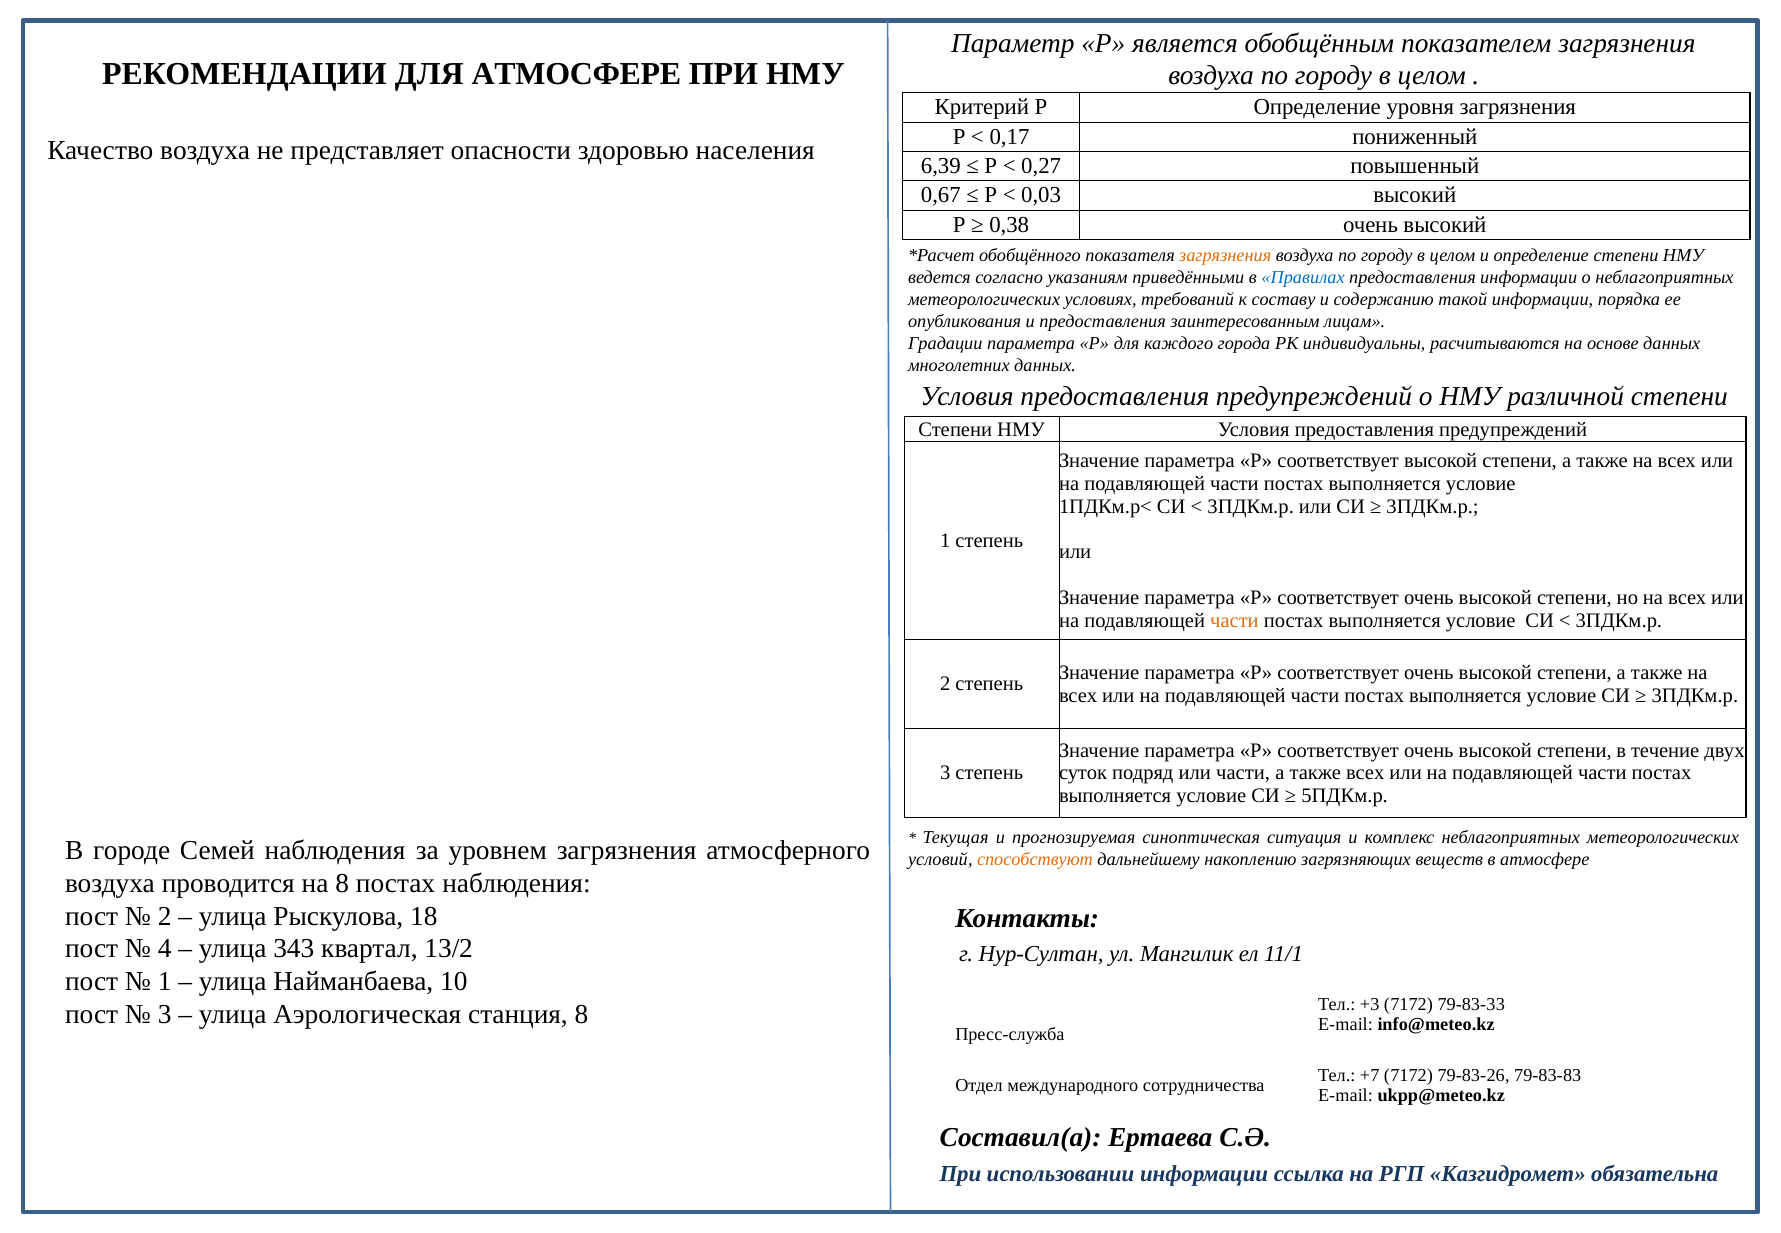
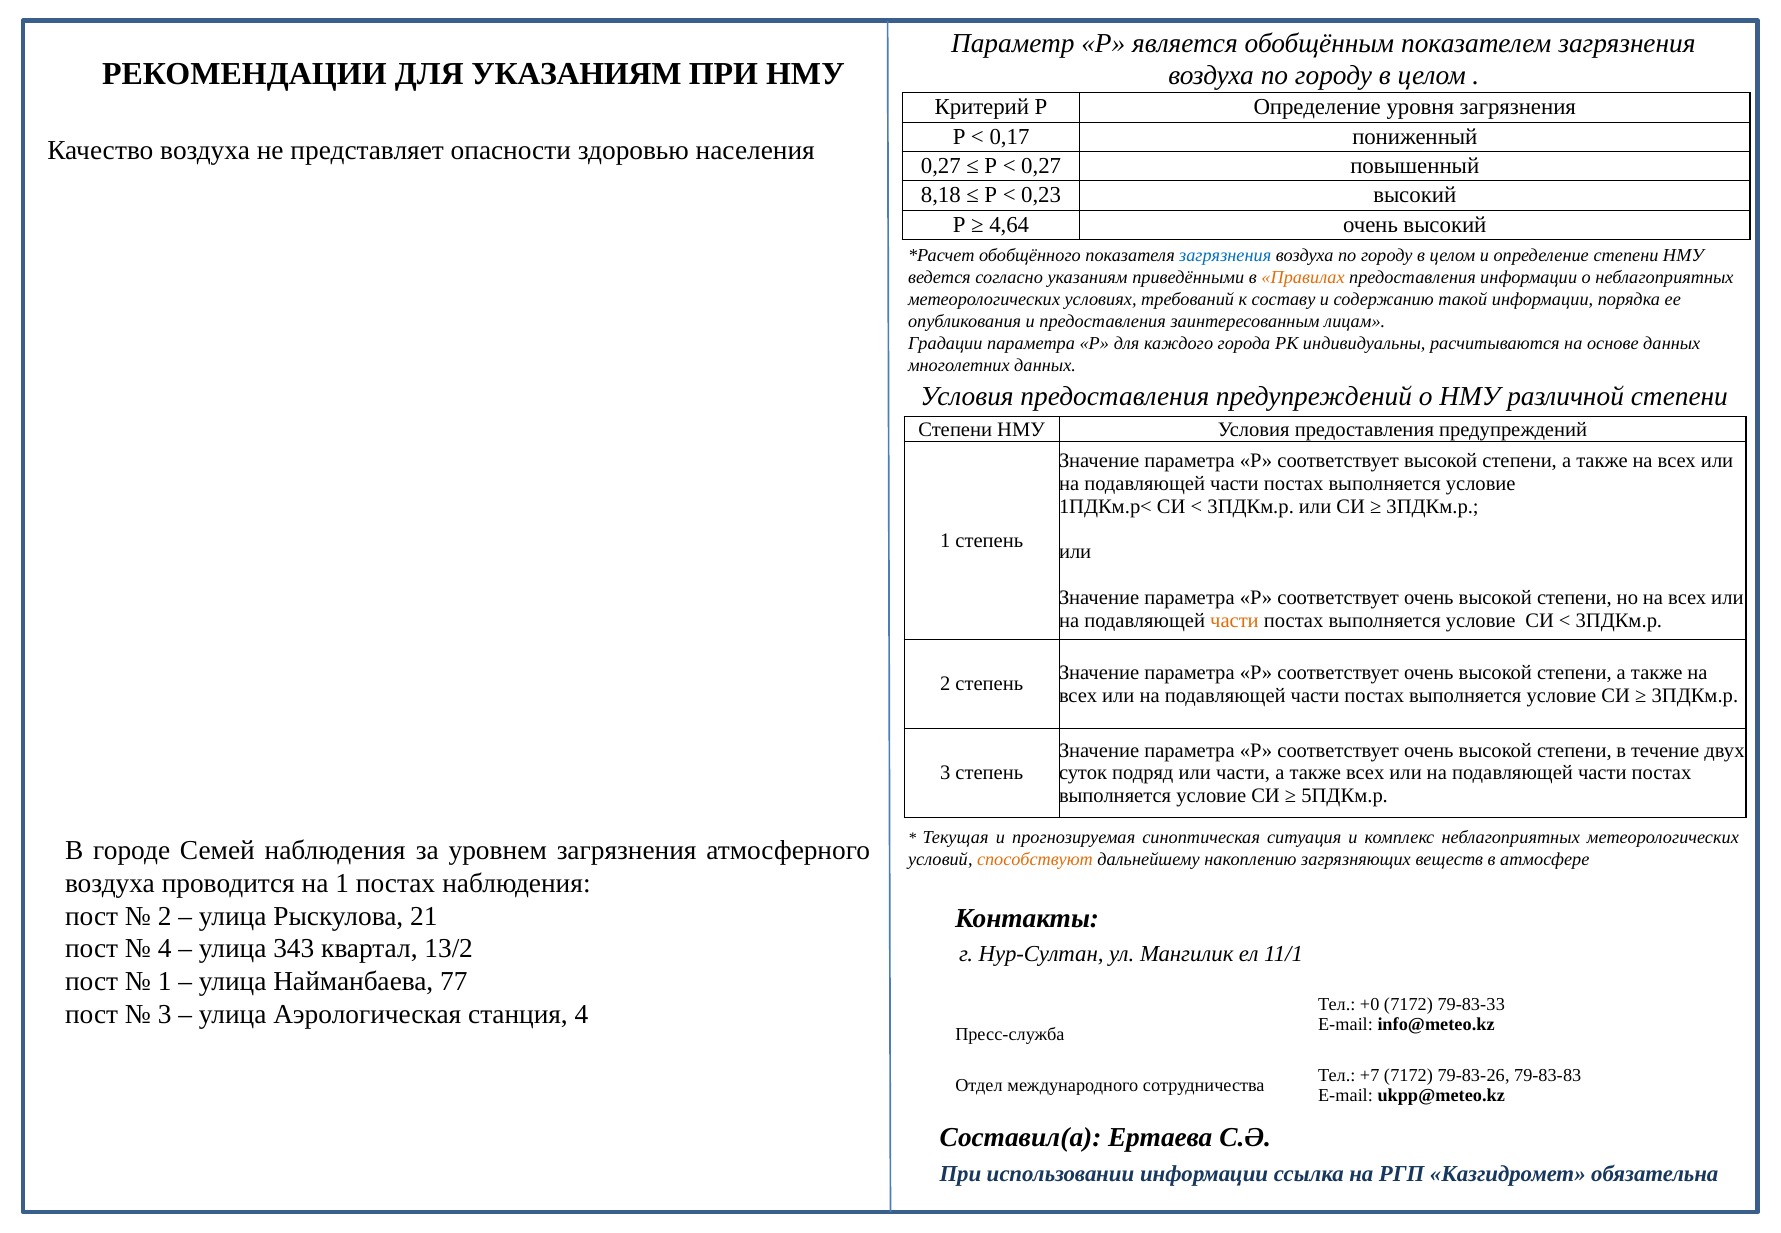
ДЛЯ АТМОСФЕРЕ: АТМОСФЕРЕ -> УКАЗАНИЯМ
6,39 at (941, 166): 6,39 -> 0,27
0,67: 0,67 -> 8,18
0,03: 0,03 -> 0,23
0,38: 0,38 -> 4,64
загрязнения at (1225, 256) colour: orange -> blue
Правилах colour: blue -> orange
на 8: 8 -> 1
18: 18 -> 21
10: 10 -> 77
+3: +3 -> +0
станция 8: 8 -> 4
